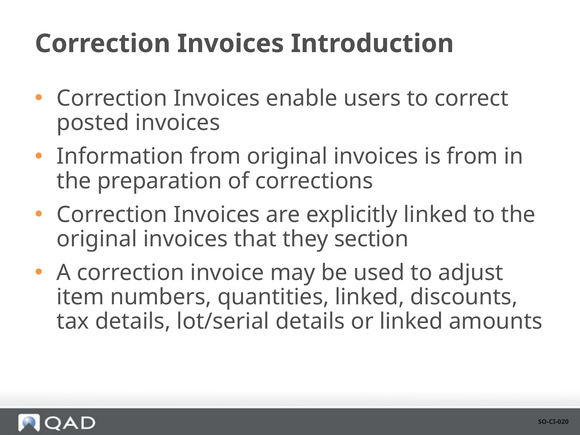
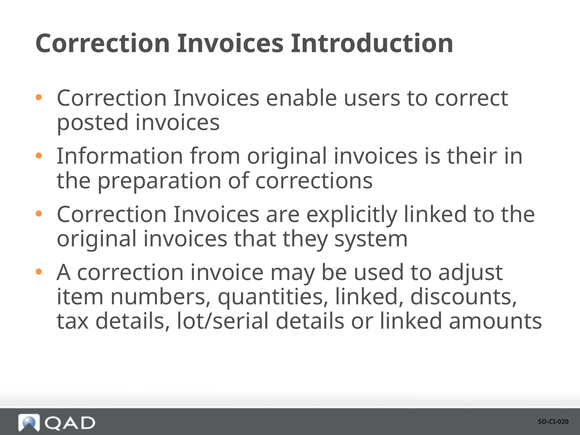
is from: from -> their
section: section -> system
